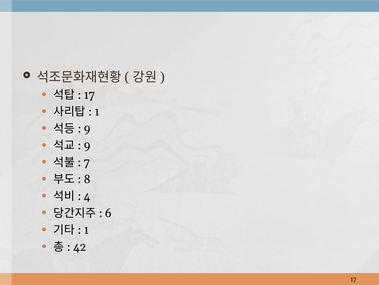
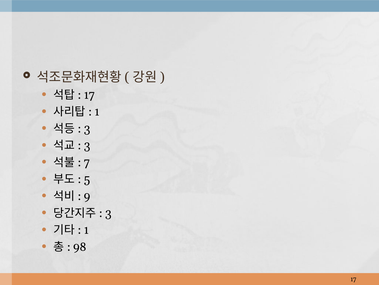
9 at (87, 128): 9 -> 3
9 at (87, 145): 9 -> 3
8: 8 -> 5
4: 4 -> 9
6 at (108, 213): 6 -> 3
42: 42 -> 98
